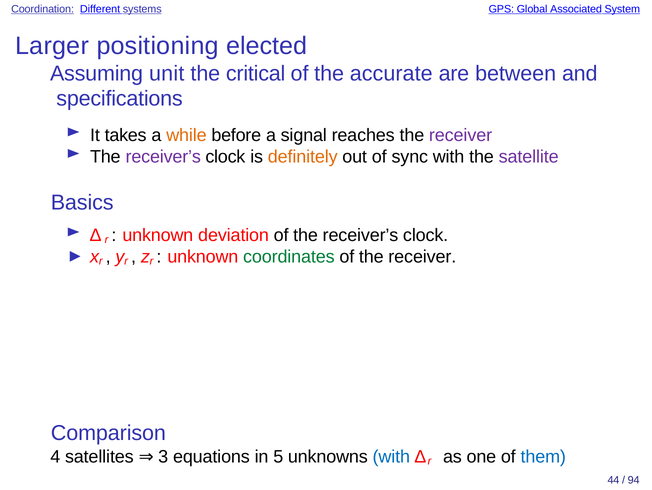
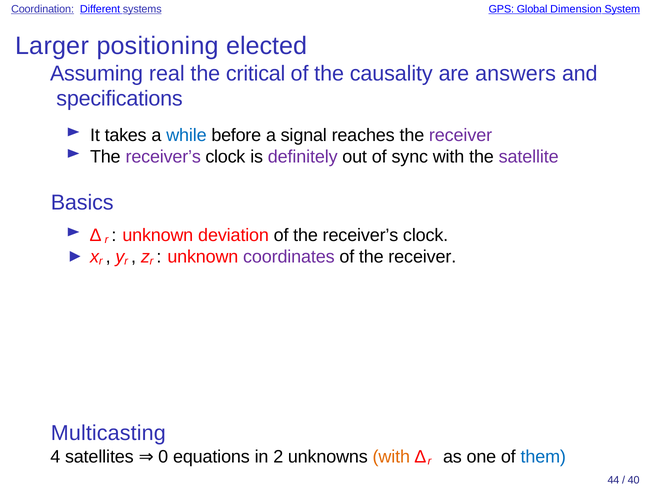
Associated: Associated -> Dimension
unit: unit -> real
accurate: accurate -> causality
between: between -> answers
while colour: orange -> blue
definitely colour: orange -> purple
coordinates colour: green -> purple
Comparison: Comparison -> Multicasting
3: 3 -> 0
5: 5 -> 2
with at (391, 456) colour: blue -> orange
94: 94 -> 40
